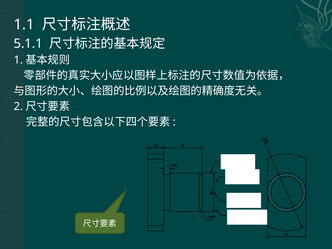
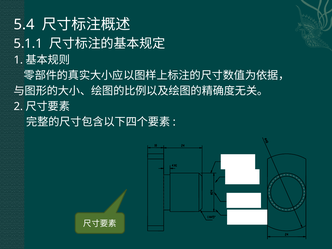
1.1: 1.1 -> 5.4
